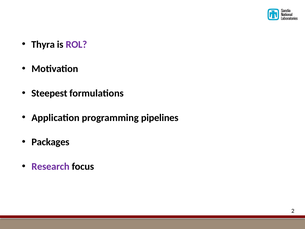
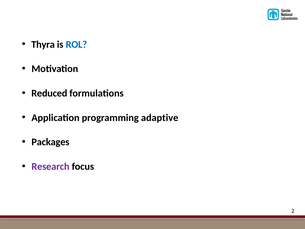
ROL colour: purple -> blue
Steepest: Steepest -> Reduced
pipelines: pipelines -> adaptive
